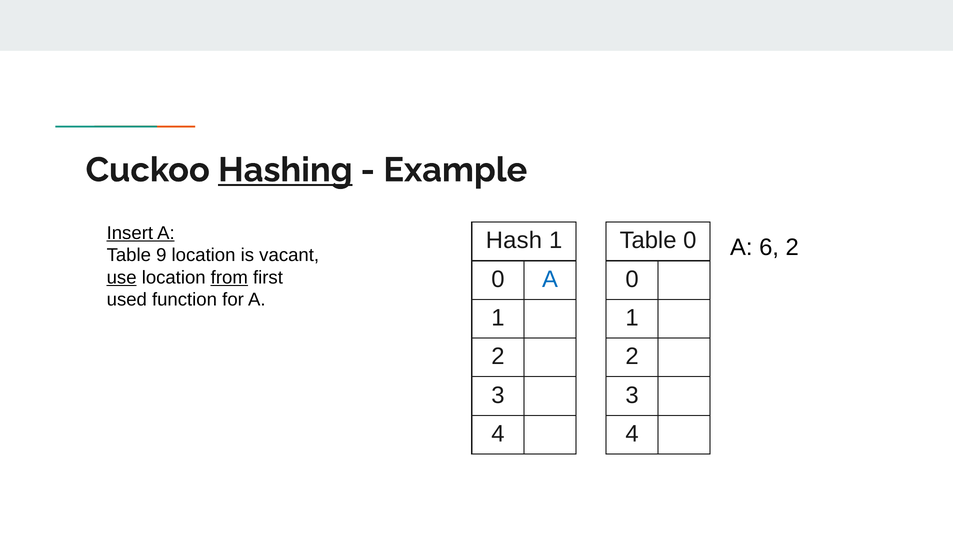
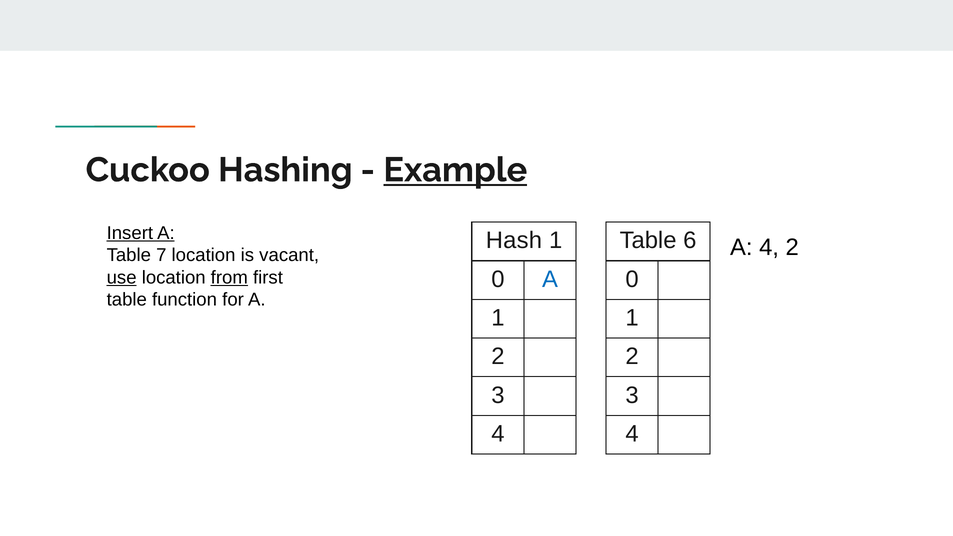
Hashing underline: present -> none
Example underline: none -> present
Table 0: 0 -> 6
A 6: 6 -> 4
9: 9 -> 7
used at (127, 300): used -> table
